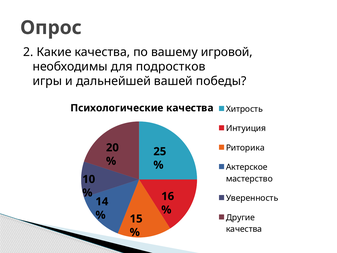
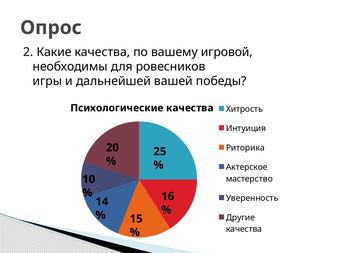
подростков: подростков -> ровесников
